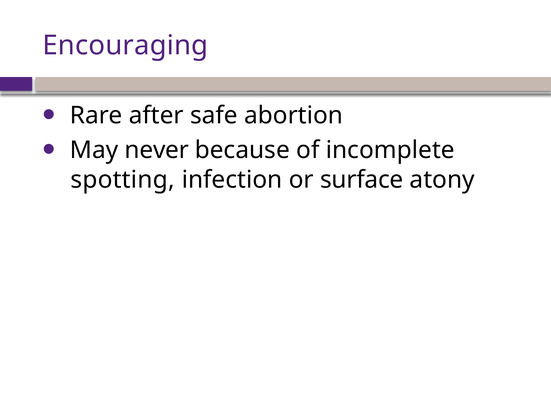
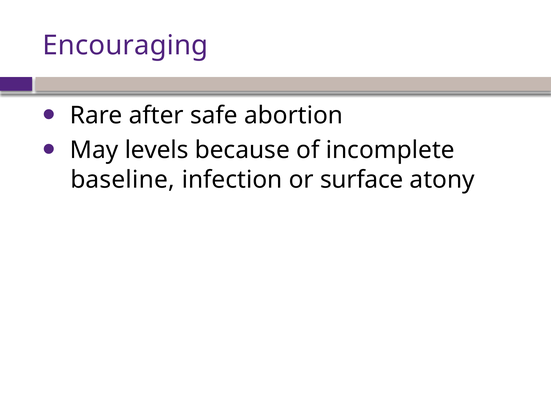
never: never -> levels
spotting: spotting -> baseline
